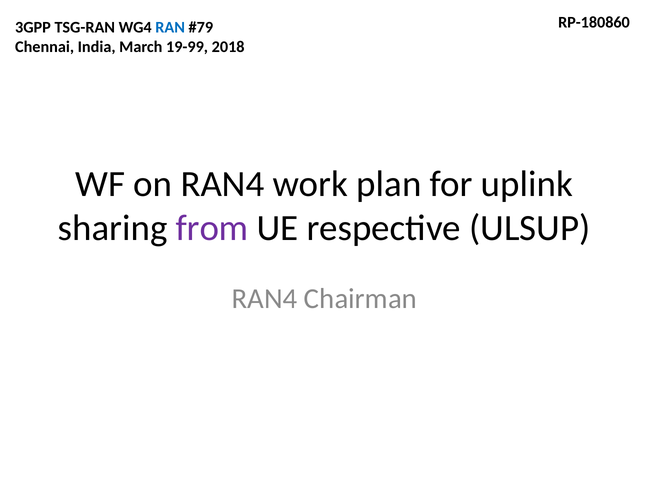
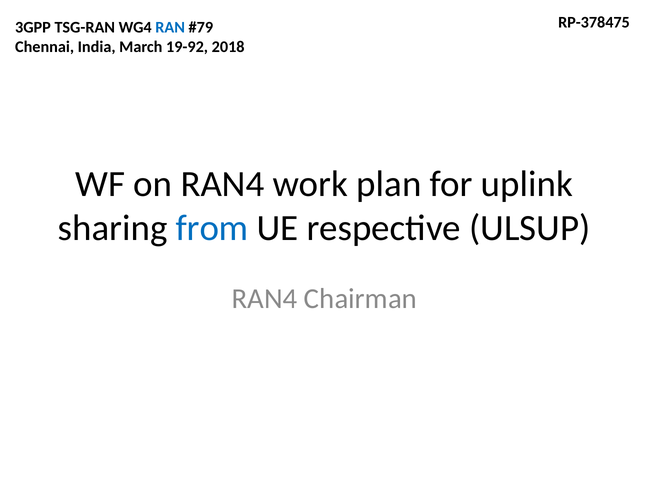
RP-180860: RP-180860 -> RP-378475
19-99: 19-99 -> 19-92
from colour: purple -> blue
